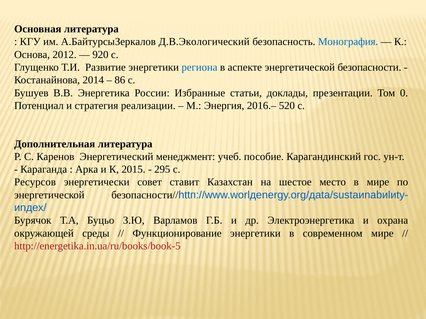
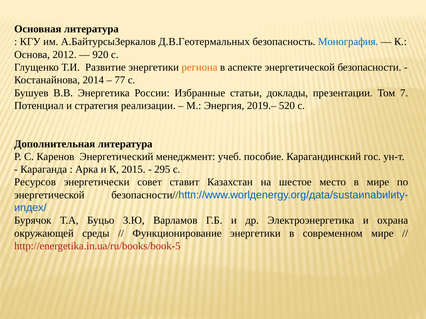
Д.В.Экологический: Д.В.Экологический -> Д.В.Геотермальных
региона colour: blue -> orange
86: 86 -> 77
0: 0 -> 7
2016.–: 2016.– -> 2019.–
